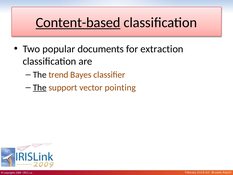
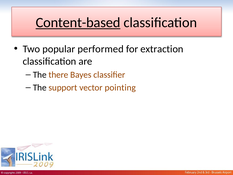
documents: documents -> performed
trend: trend -> there
The at (40, 87) underline: present -> none
